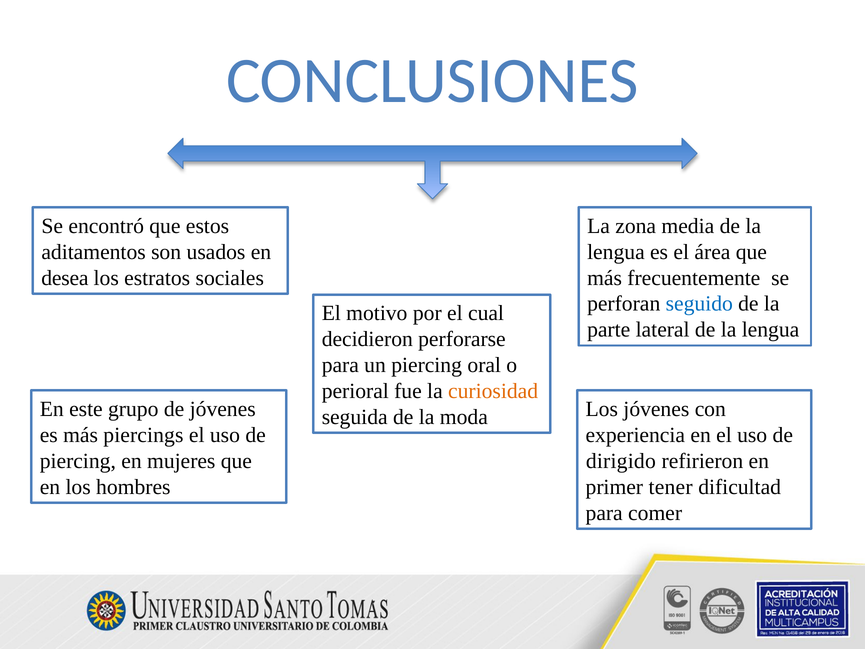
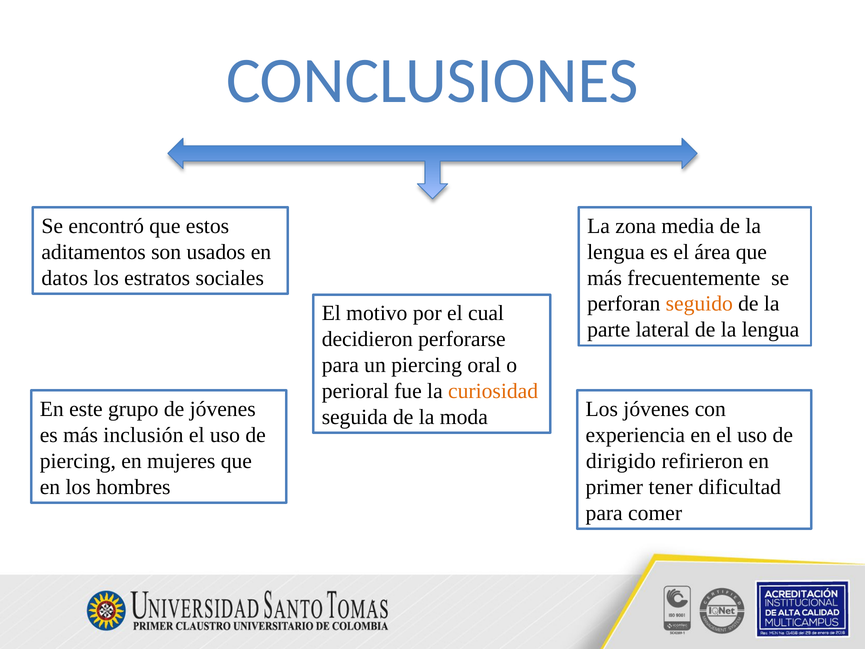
desea: desea -> datos
seguido colour: blue -> orange
piercings: piercings -> inclusión
